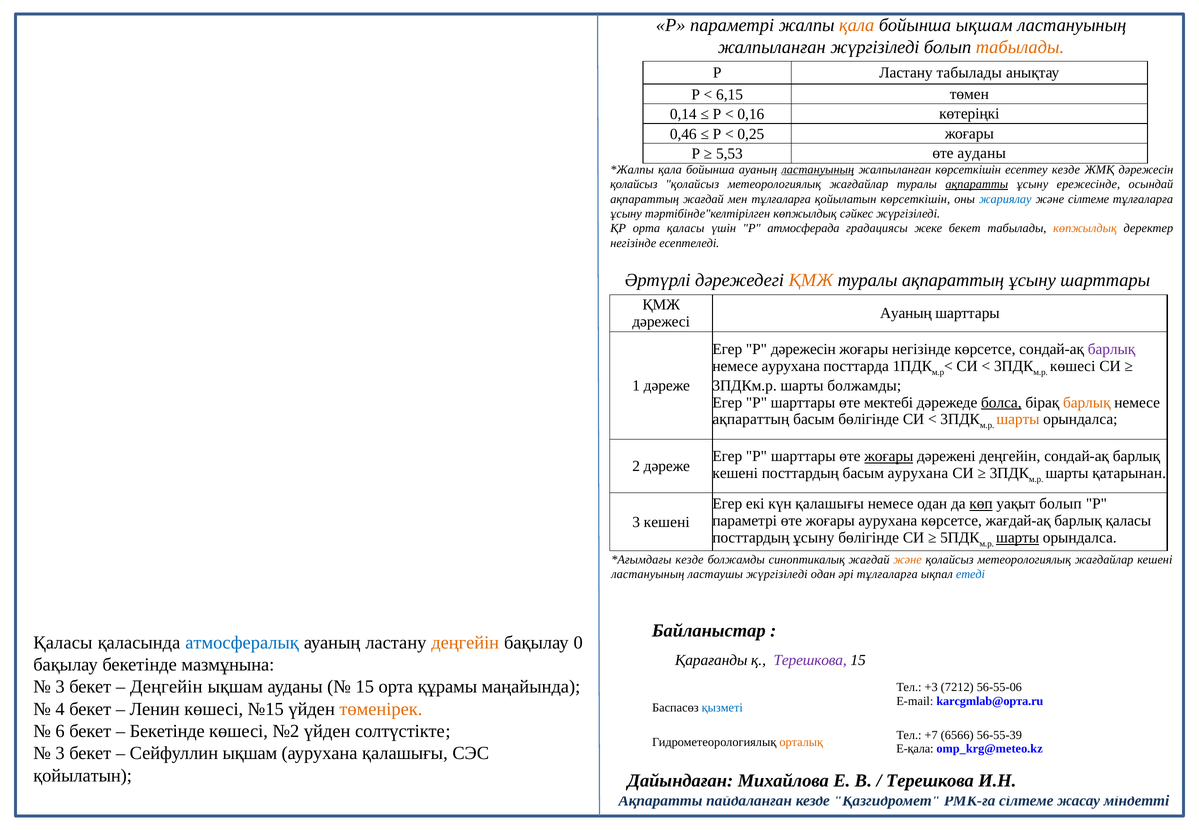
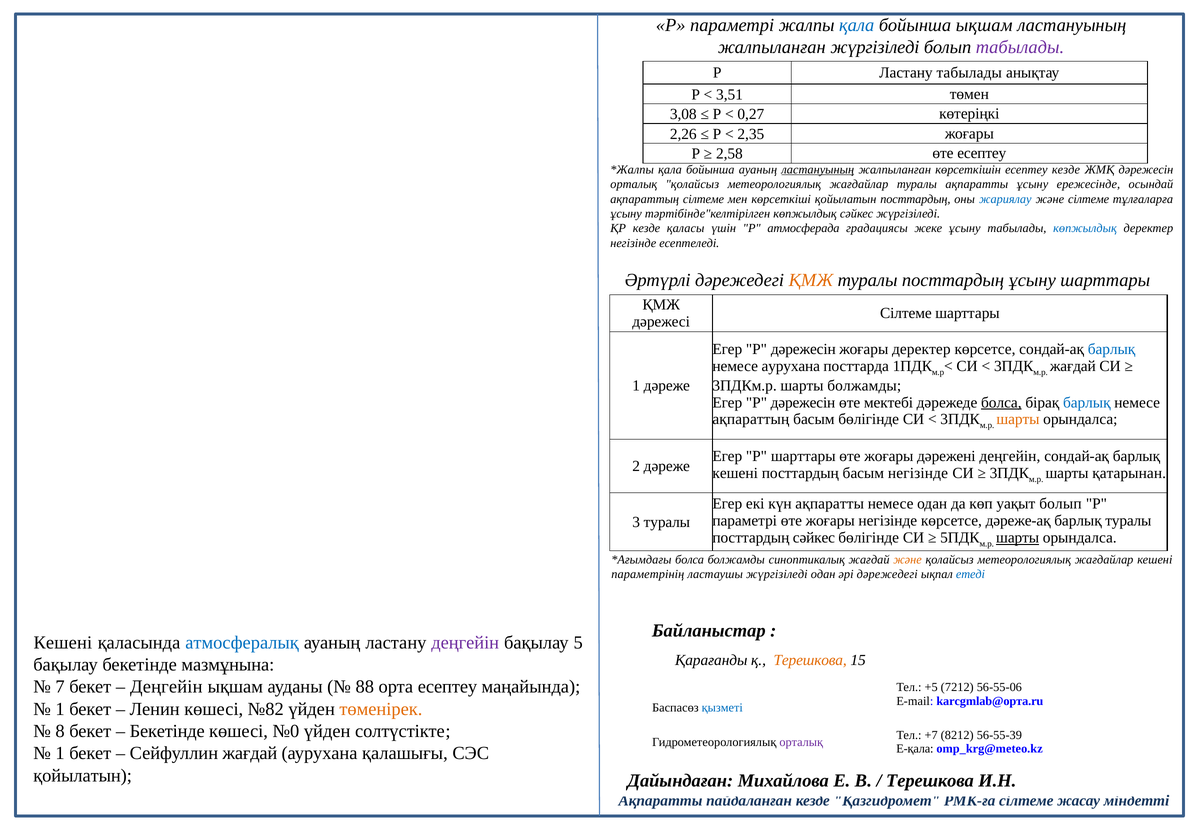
қала at (857, 25) colour: orange -> blue
табылады at (1020, 47) colour: orange -> purple
6,15: 6,15 -> 3,51
0,14: 0,14 -> 3,08
0,16: 0,16 -> 0,27
0,46: 0,46 -> 2,26
0,25: 0,25 -> 2,35
5,53: 5,53 -> 2,58
өте ауданы: ауданы -> есептеу
қолайсыз at (634, 184): қолайсыз -> орталық
ақпаратты at (977, 184) underline: present -> none
ақпараттың жағдай: жағдай -> сілтеме
мен тұлғаларға: тұлғаларға -> көрсеткіші
қойылатын көрсеткішін: көрсеткішін -> посттардың
ҚР орта: орта -> кезде
жеке бекет: бекет -> ұсыну
көпжылдық at (1085, 228) colour: orange -> blue
ақпараттың at (953, 280): ақпараттың -> посттардың
Ауаның at (906, 313): Ауаның -> Сілтеме
жоғары негізінде: негізінде -> деректер
барлық at (1112, 349) colour: purple -> blue
көшесі at (1073, 366): көшесі -> жағдай
P шарттары: шарттары -> дәрежесін
барлық at (1087, 403) colour: orange -> blue
жоғары at (889, 456) underline: present -> none
басым аурухана: аурухана -> негізінде
күн қалашығы: қалашығы -> ақпаратты
көп underline: present -> none
жоғары аурухана: аурухана -> негізінде
жағдай-ақ: жағдай-ақ -> дәреже-ақ
барлық қаласы: қаласы -> туралы
3 кешені: кешені -> туралы
посттардың ұсыну: ұсыну -> сәйкес
кезде at (689, 560): кезде -> болса
ластануының at (648, 574): ластануының -> параметрінің
әрі тұлғаларға: тұлғаларға -> дәрежедегі
Қаласы at (63, 643): Қаласы -> Кешені
деңгейін at (465, 643) colour: orange -> purple
0: 0 -> 5
Терешкова at (810, 660) colour: purple -> orange
3 at (60, 687): 3 -> 7
15 at (365, 687): 15 -> 88
орта құрамы: құрамы -> есептеу
+3: +3 -> +5
4 at (60, 709): 4 -> 1
№15: №15 -> №82
6: 6 -> 8
№2: №2 -> №0
6566: 6566 -> 8212
орталық at (801, 742) colour: orange -> purple
3 at (60, 753): 3 -> 1
Сейфуллин ықшам: ықшам -> жағдай
